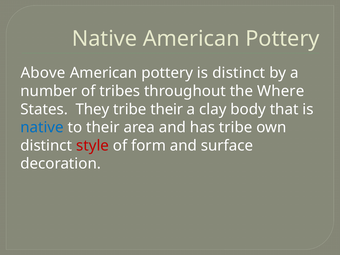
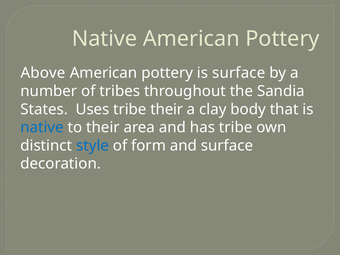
is distinct: distinct -> surface
Where: Where -> Sandia
They: They -> Uses
style colour: red -> blue
